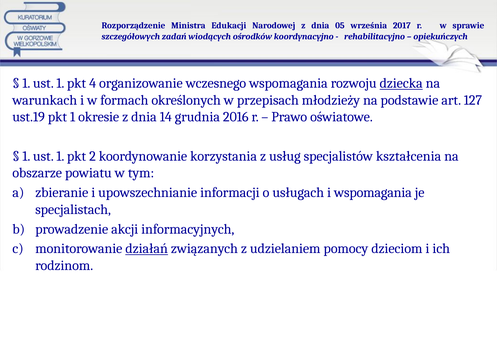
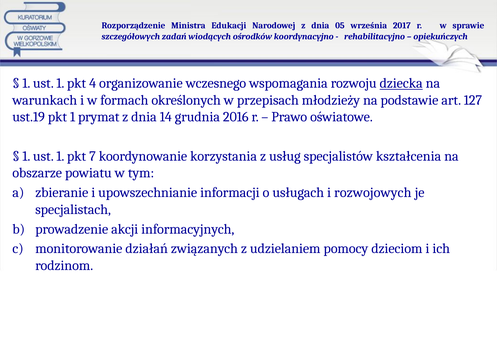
okresie: okresie -> prymat
2: 2 -> 7
i wspomagania: wspomagania -> rozwojowych
działań underline: present -> none
